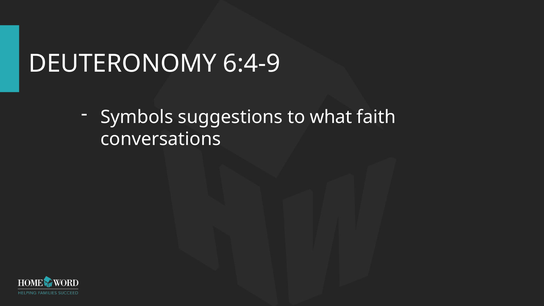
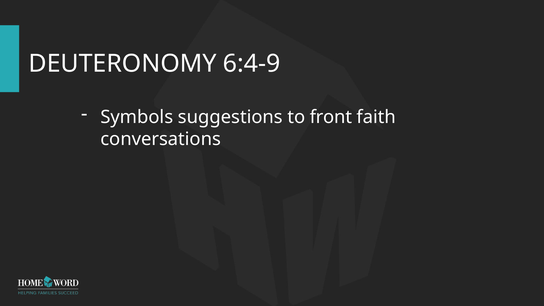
what: what -> front
